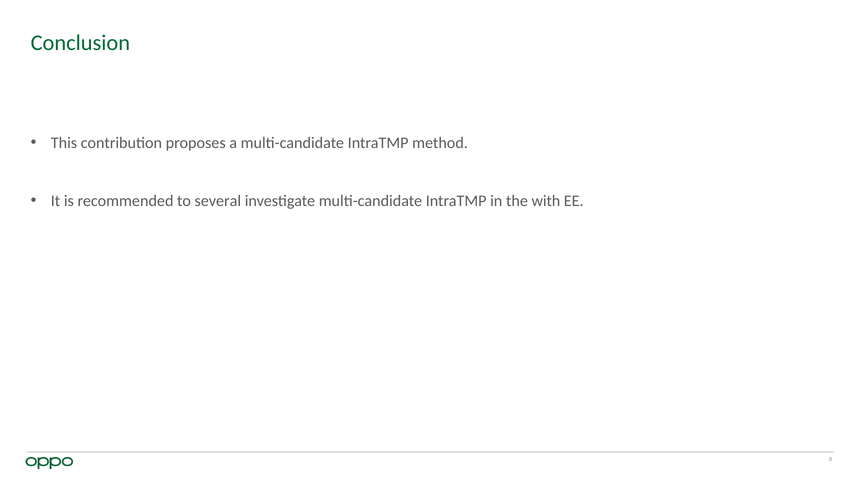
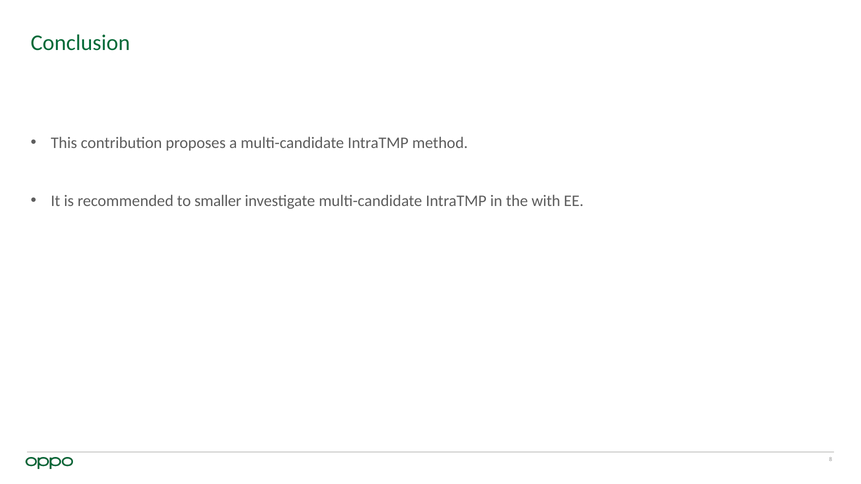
several: several -> smaller
